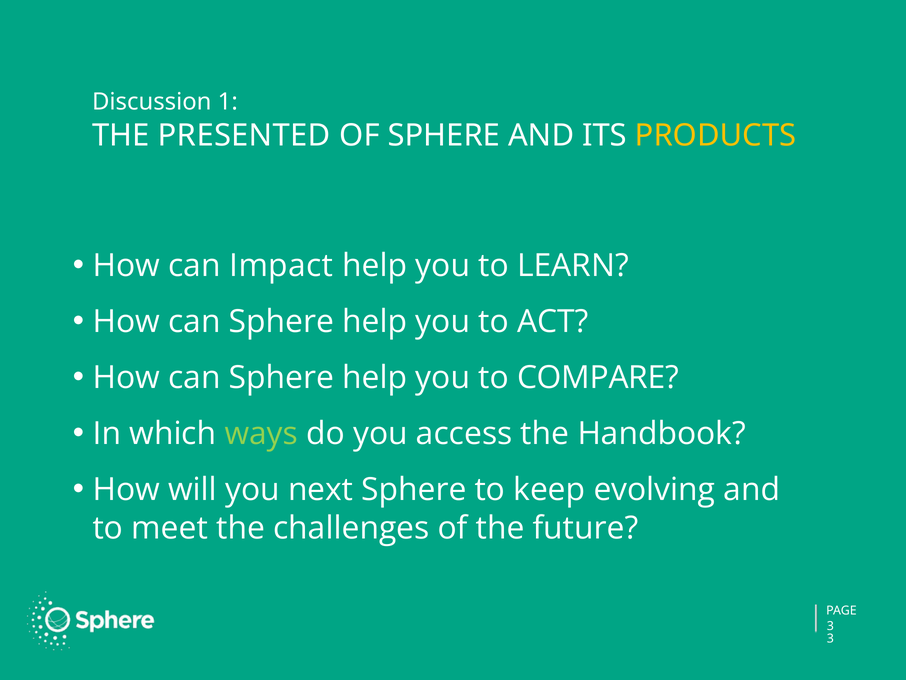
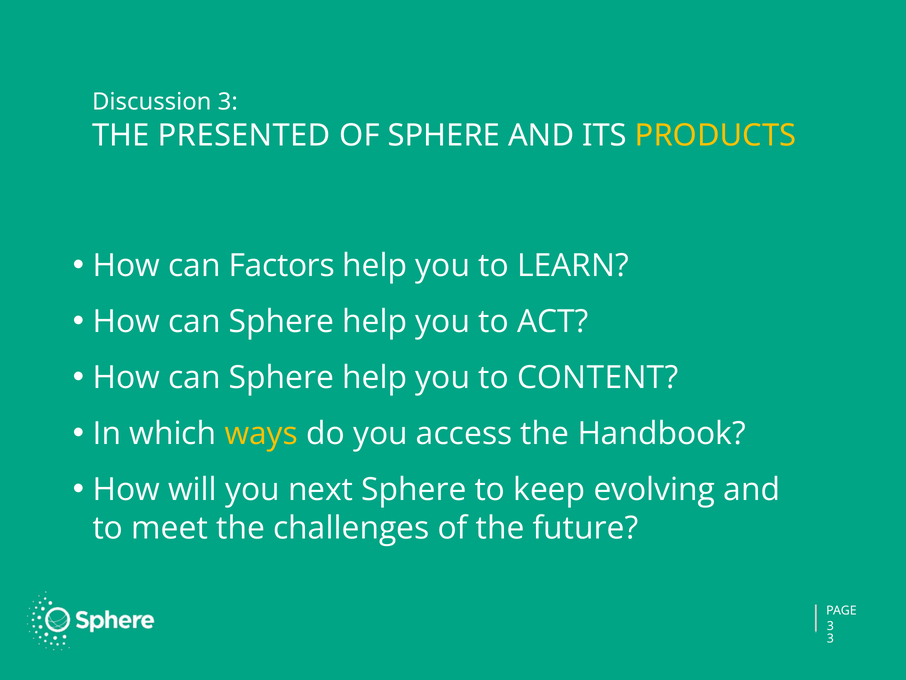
Discussion 1: 1 -> 3
Impact: Impact -> Factors
COMPARE: COMPARE -> CONTENT
ways colour: light green -> yellow
